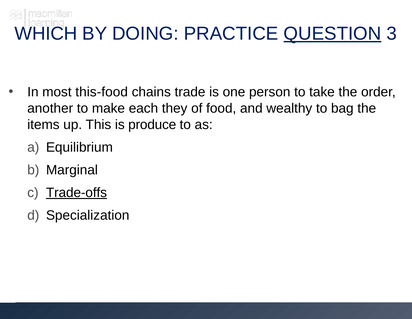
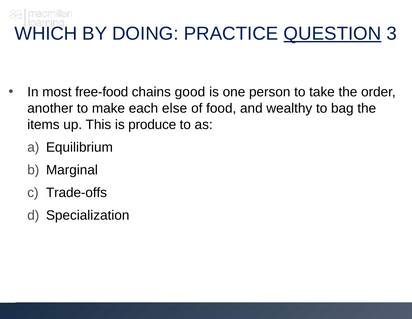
this-food: this-food -> free-food
trade: trade -> good
they: they -> else
Trade-offs underline: present -> none
